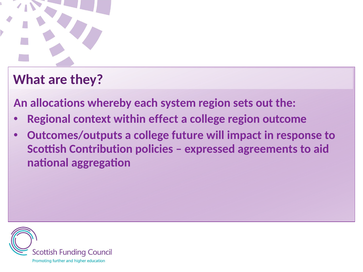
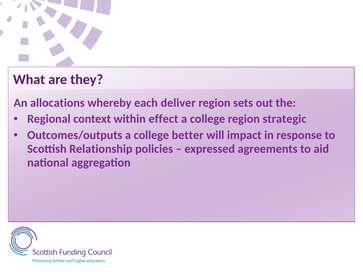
system: system -> deliver
outcome: outcome -> strategic
future: future -> better
Contribution: Contribution -> Relationship
